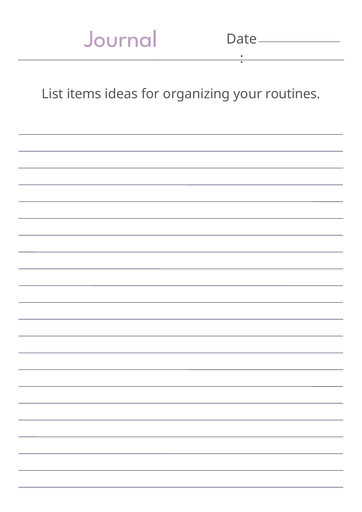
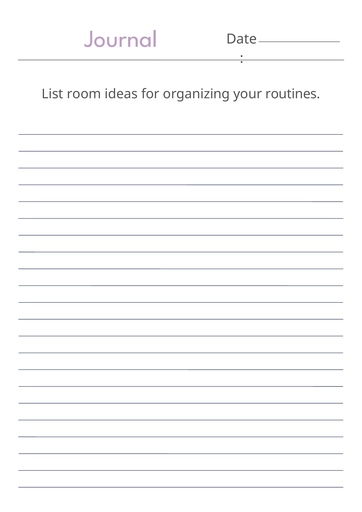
items: items -> room
